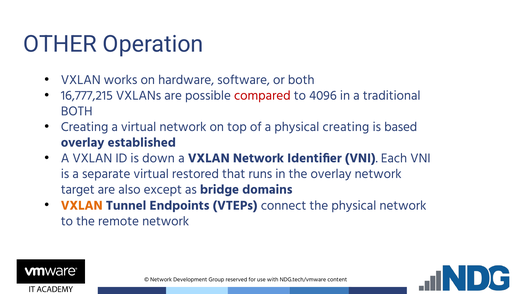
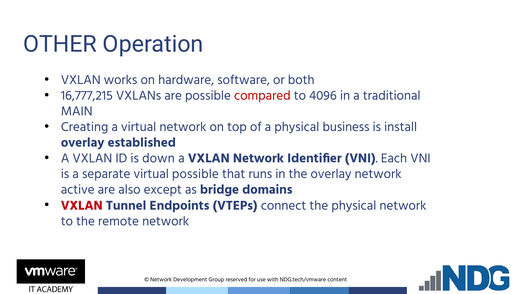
BOTH at (77, 111): BOTH -> MAIN
physical creating: creating -> business
based: based -> install
virtual restored: restored -> possible
target: target -> active
VXLAN at (82, 206) colour: orange -> red
